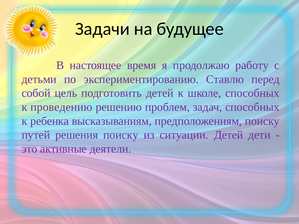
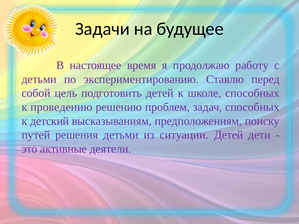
ребенка: ребенка -> детский
решения поиску: поиску -> детьми
